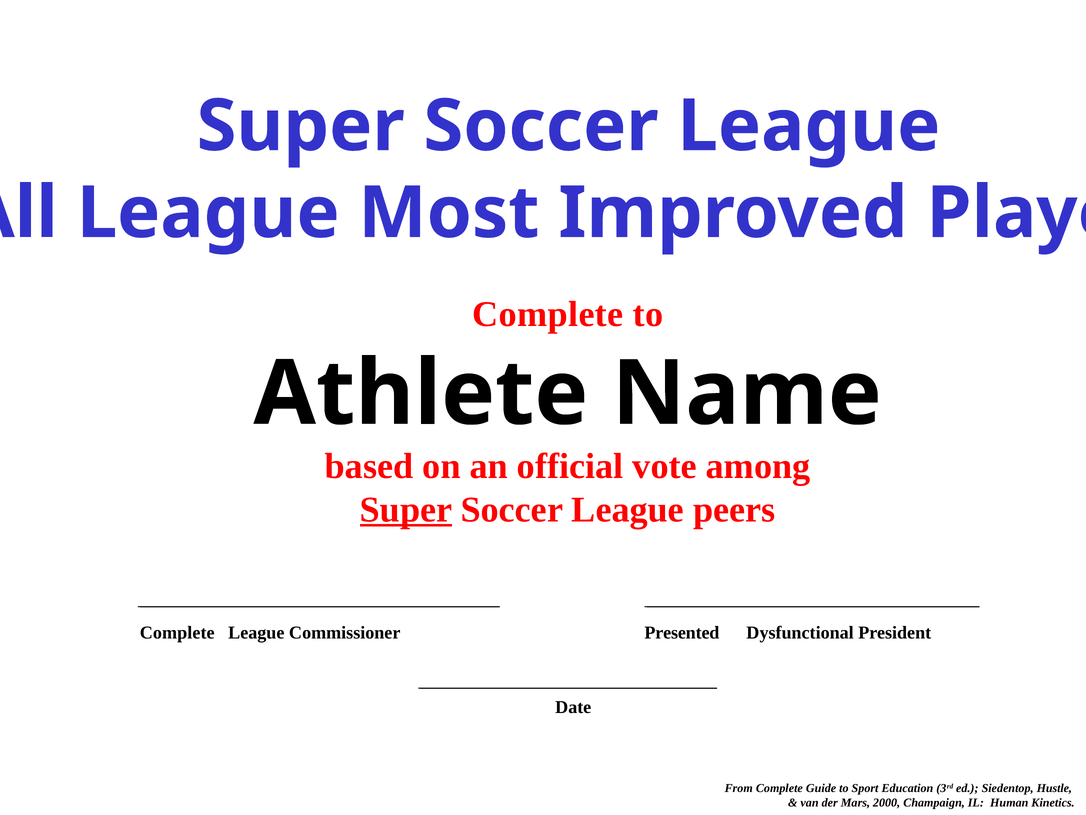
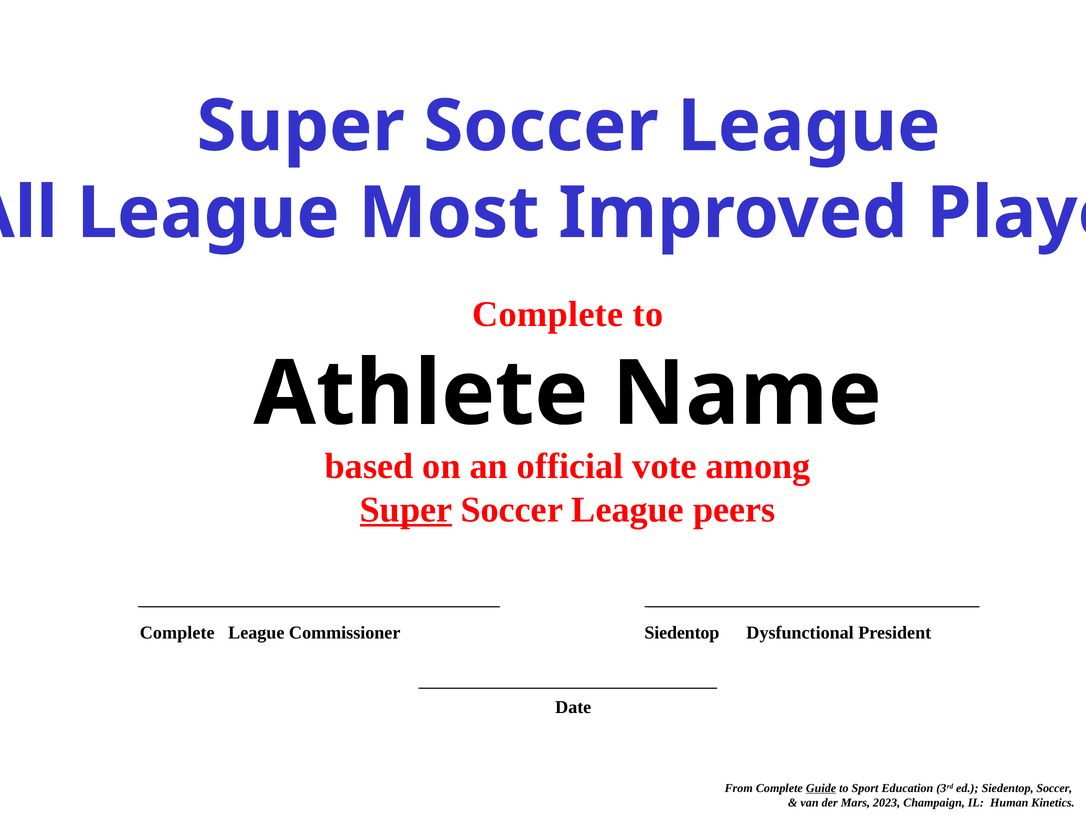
Presented at (682, 633): Presented -> Siedentop
Guide underline: none -> present
Siedentop Hustle: Hustle -> Soccer
2000: 2000 -> 2023
